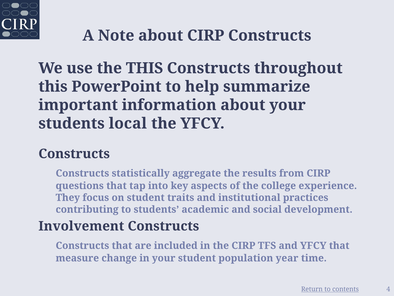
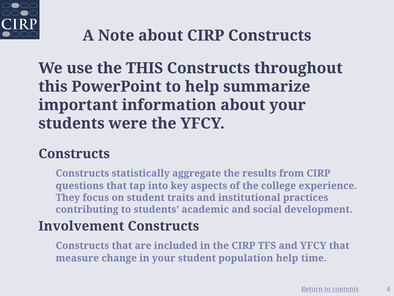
local: local -> were
population year: year -> help
